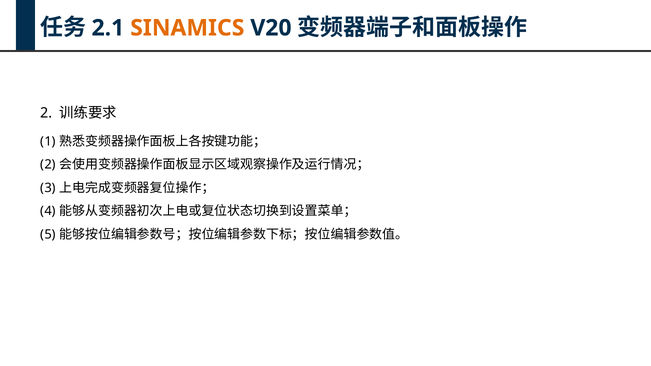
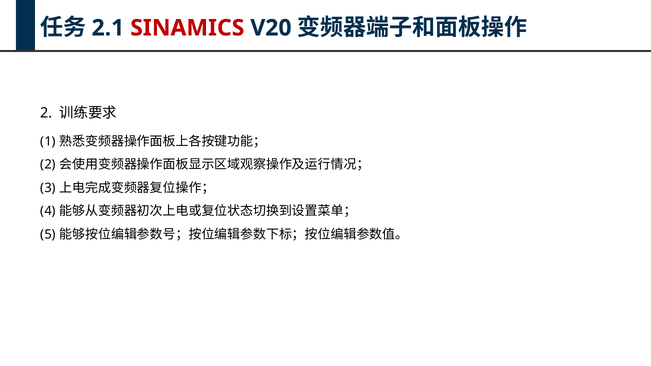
SINAMICS colour: orange -> red
